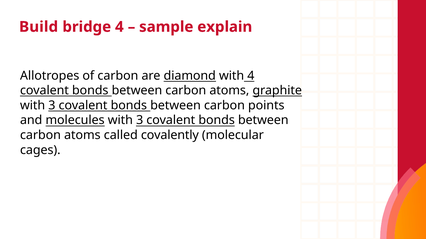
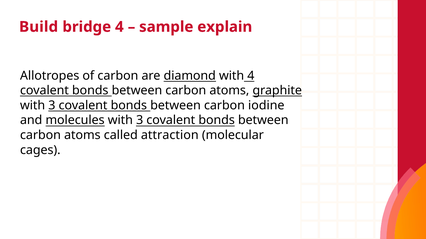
points: points -> iodine
covalently: covalently -> attraction
